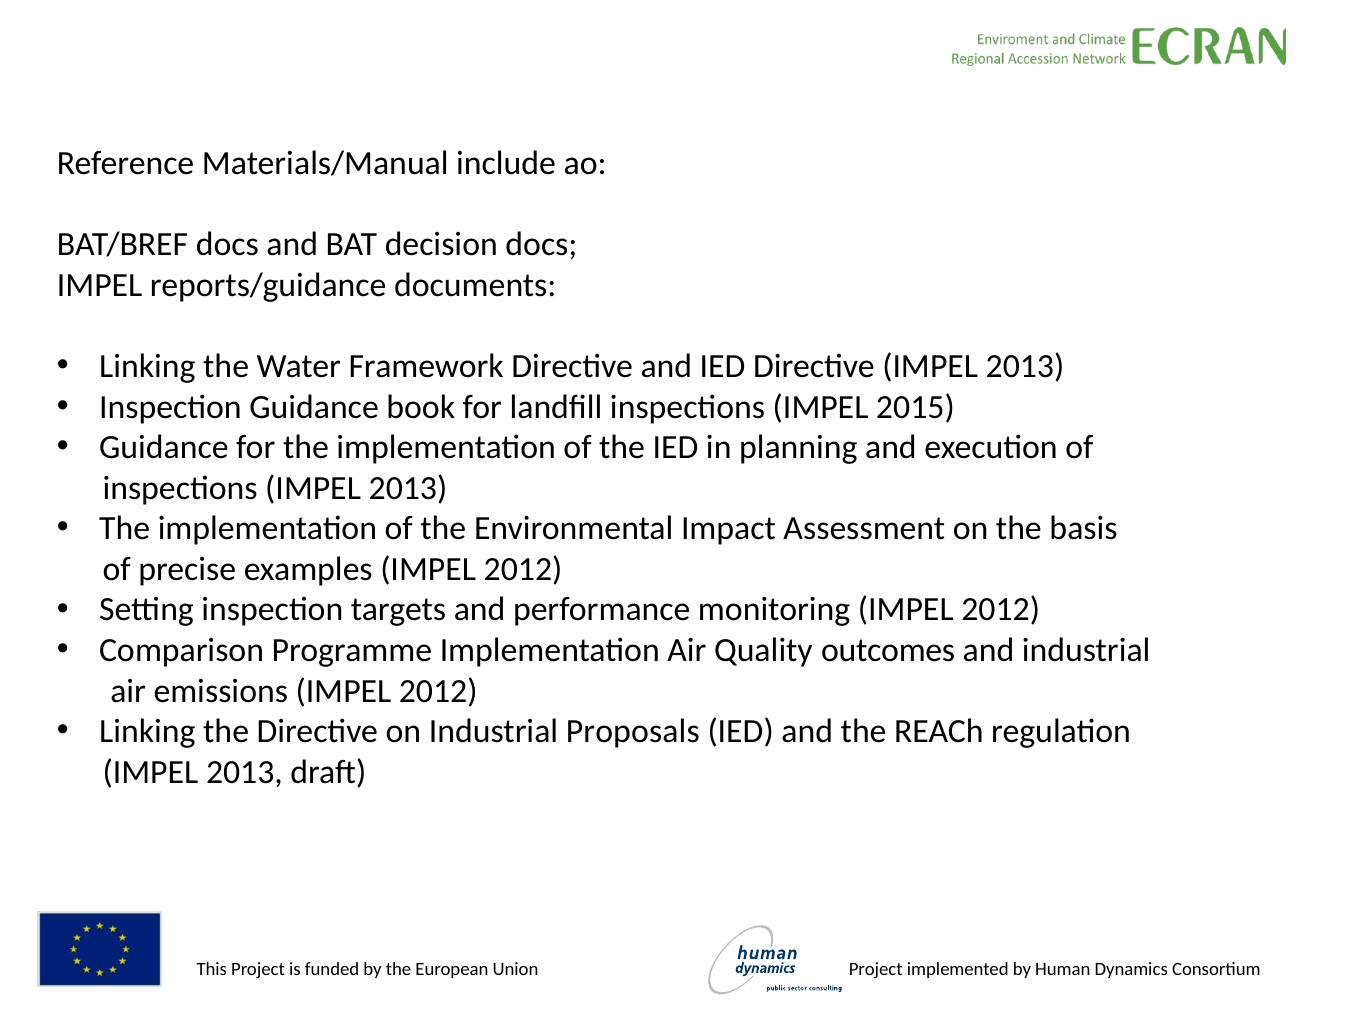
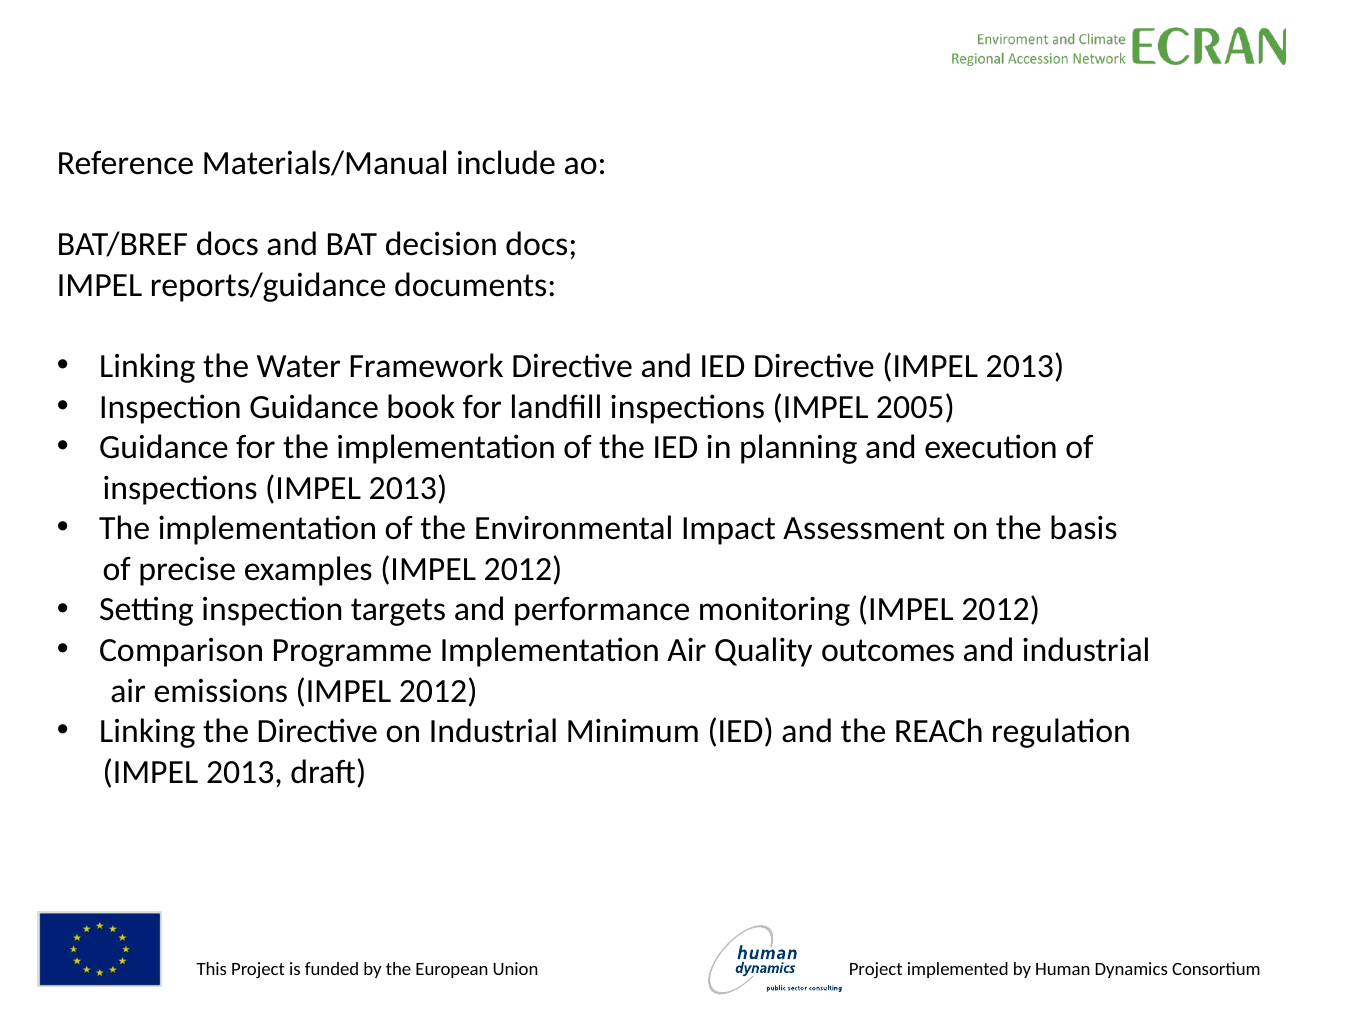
2015: 2015 -> 2005
Proposals: Proposals -> Minimum
